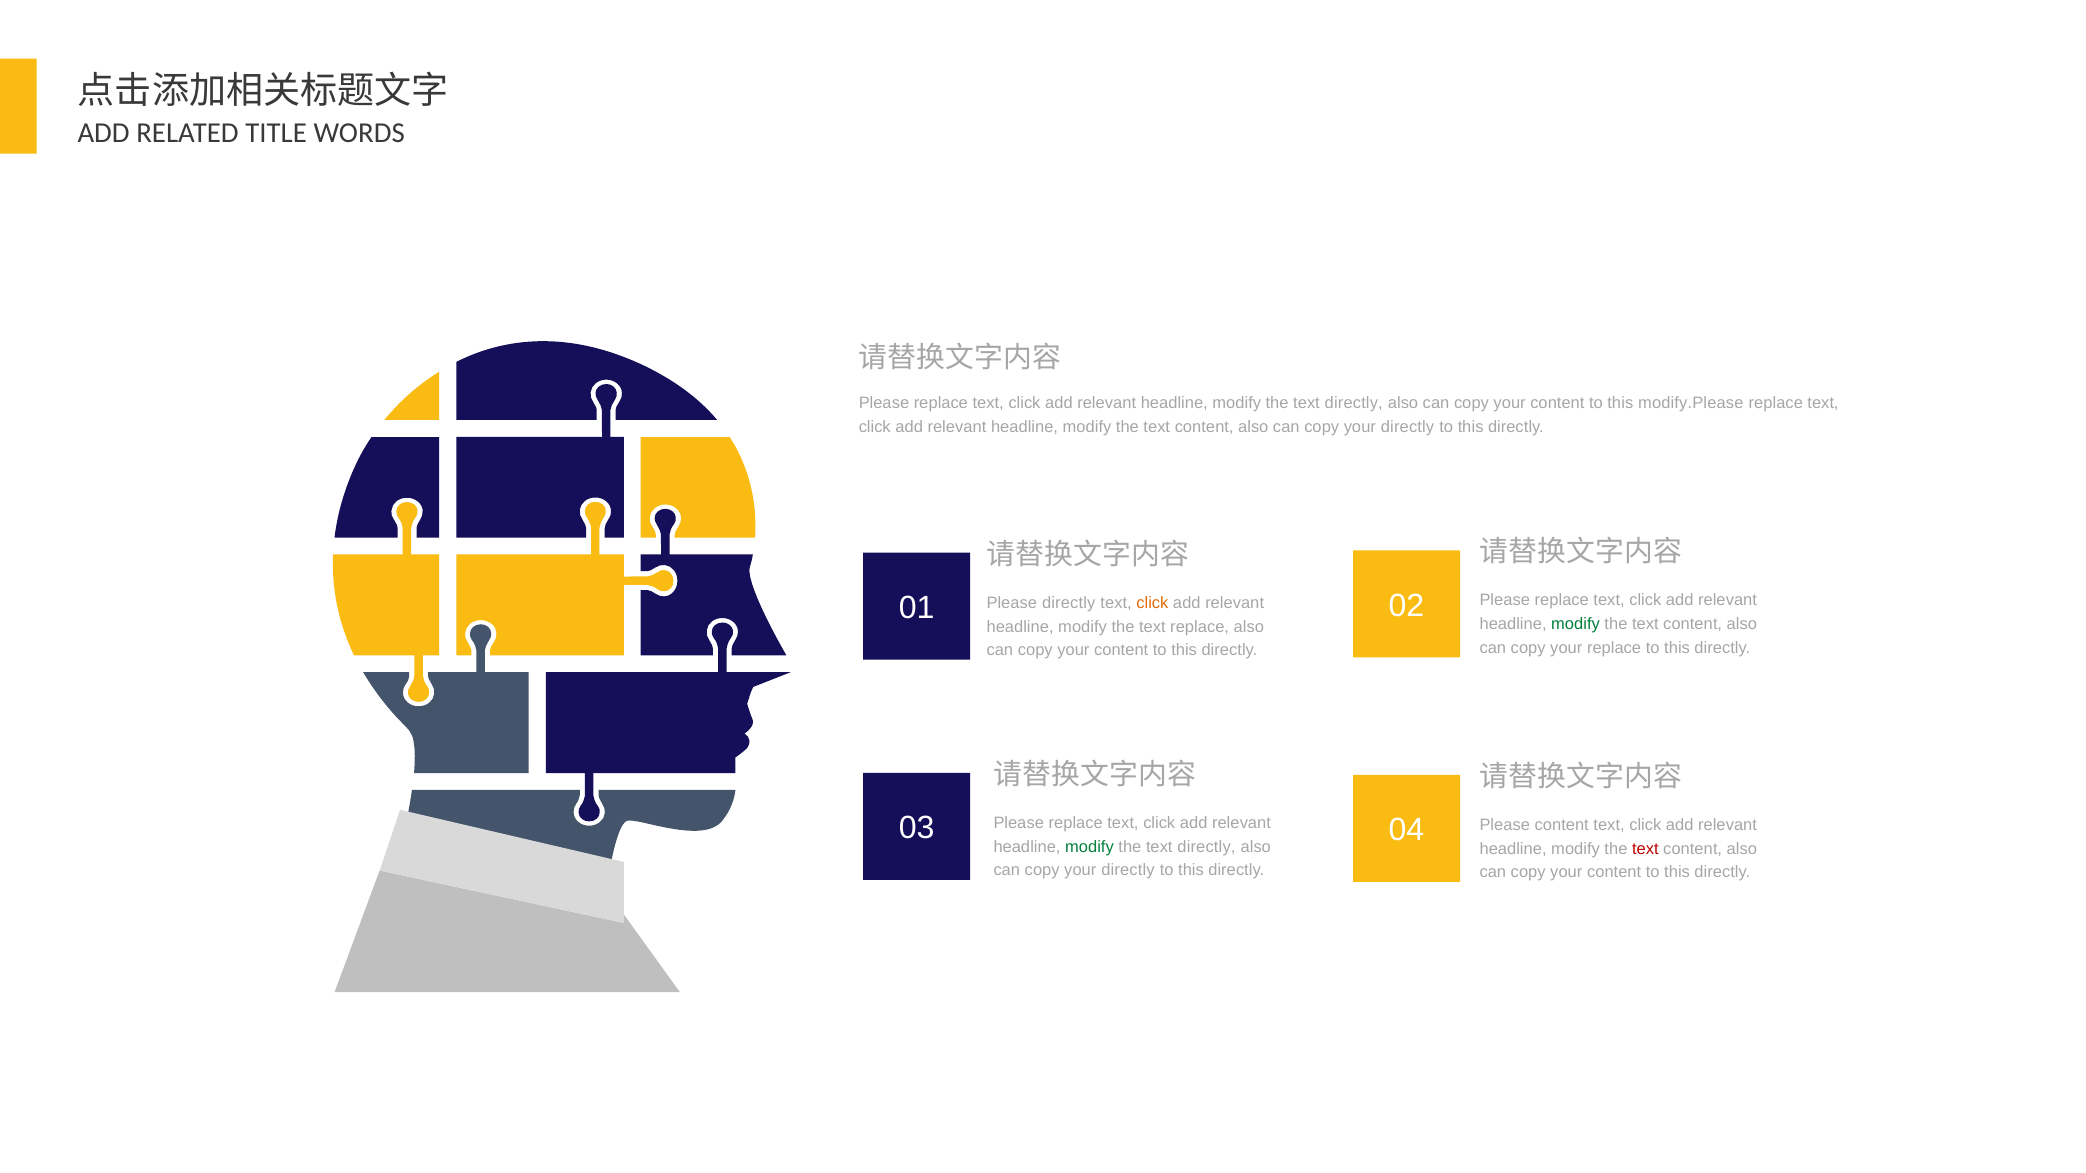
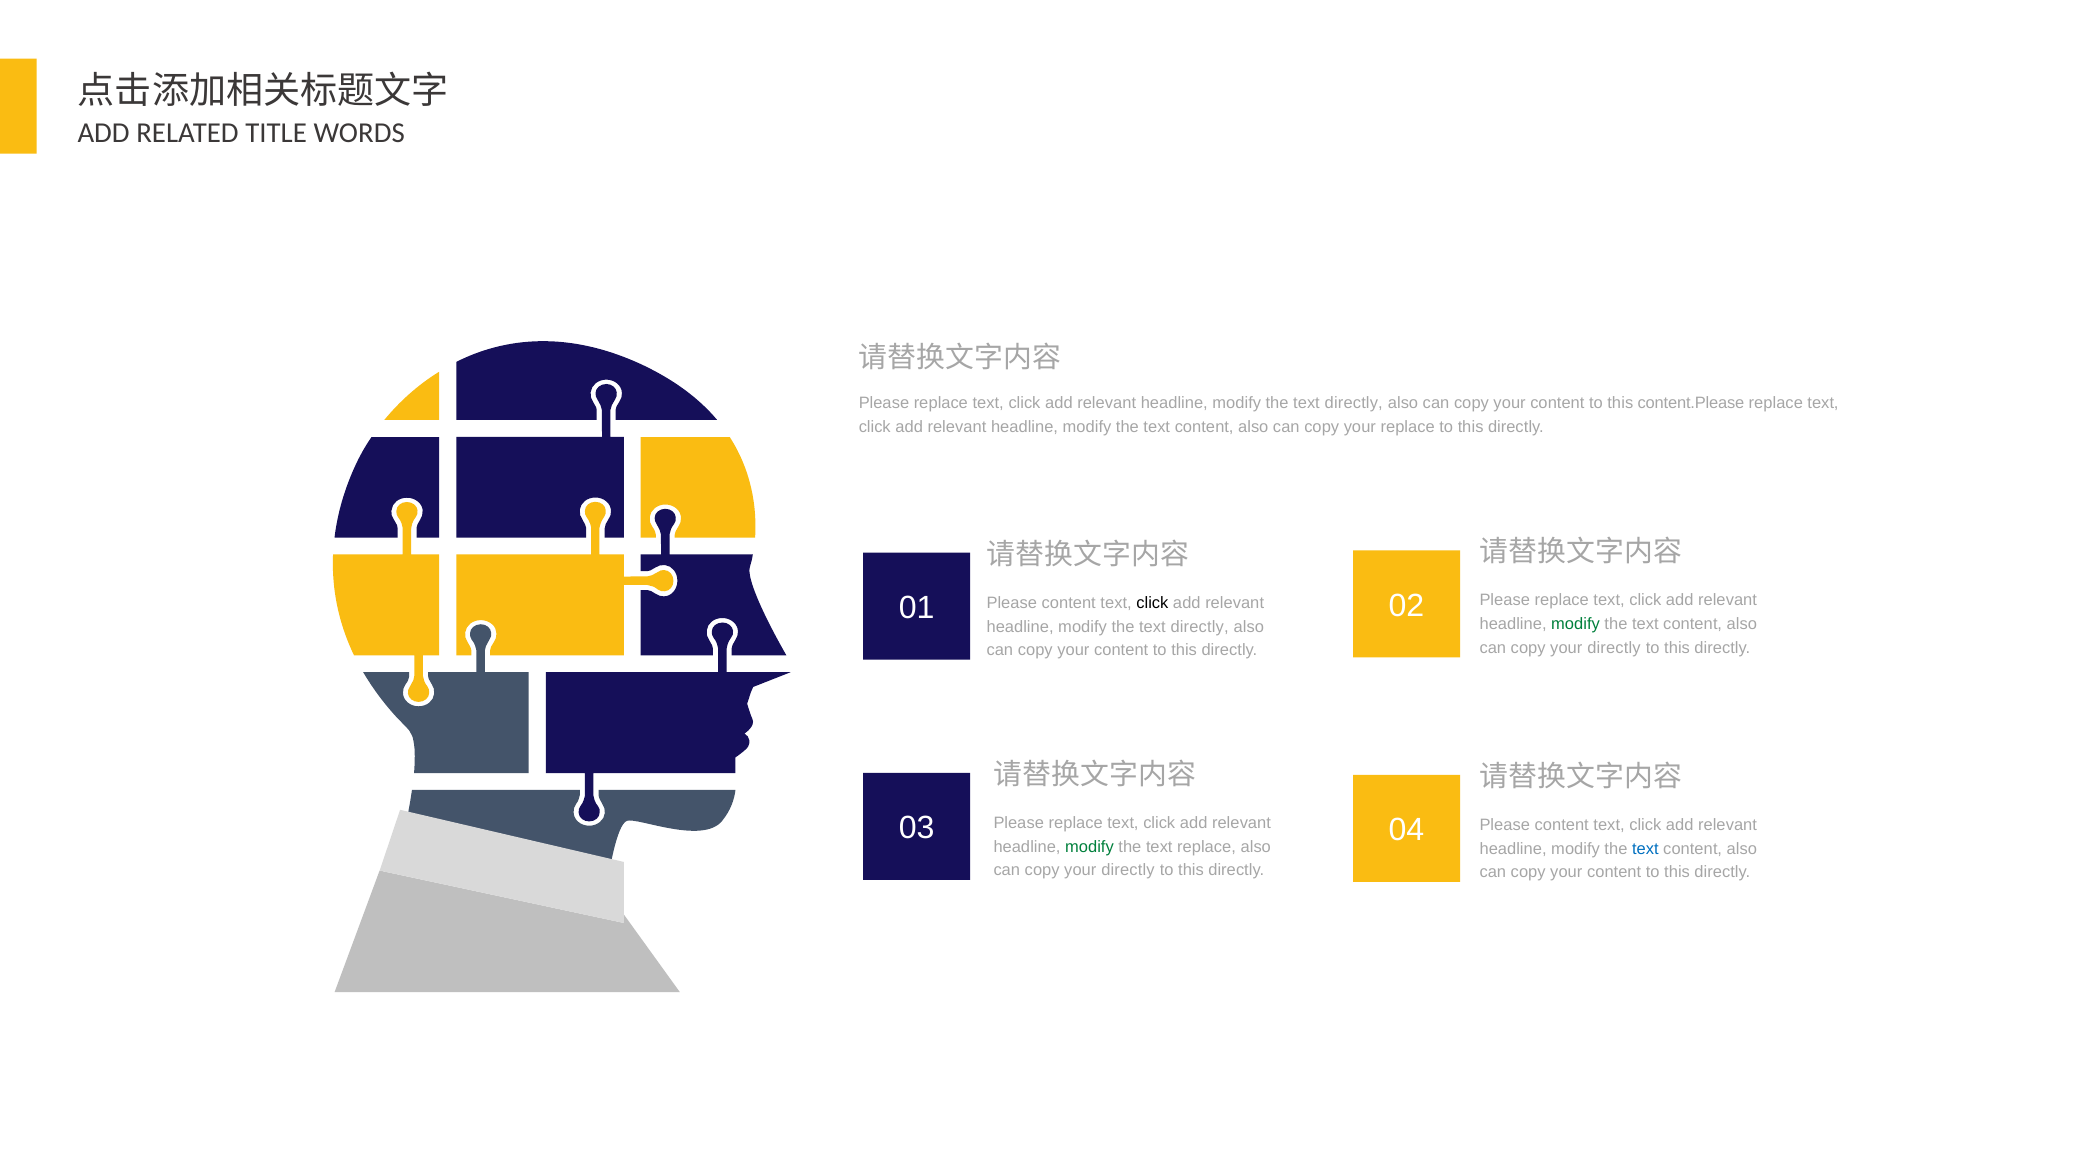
modify.Please: modify.Please -> content.Please
directly at (1408, 427): directly -> replace
directly at (1069, 603): directly -> content
click at (1152, 603) colour: orange -> black
replace at (1200, 627): replace -> directly
replace at (1614, 648): replace -> directly
directly at (1206, 847): directly -> replace
text at (1645, 849) colour: red -> blue
